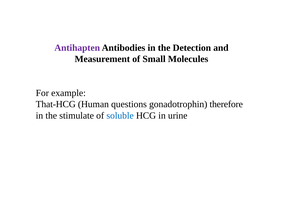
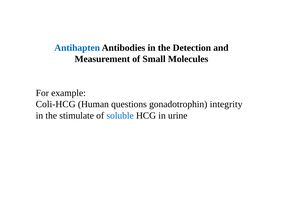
Antihapten colour: purple -> blue
That-HCG: That-HCG -> Coli-HCG
therefore: therefore -> integrity
